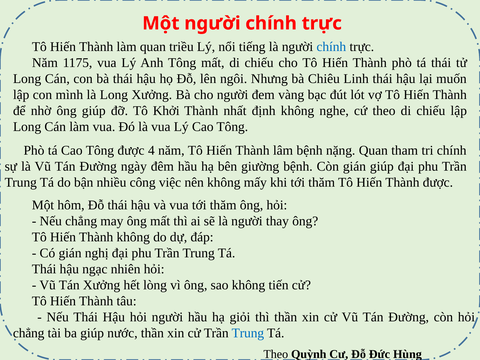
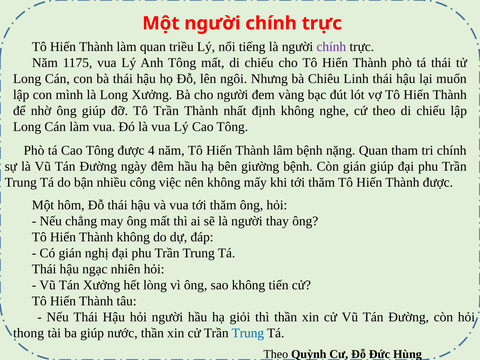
chính at (331, 47) colour: blue -> purple
Tô Khởi: Khởi -> Trần
chẳng at (29, 333): chẳng -> thong
